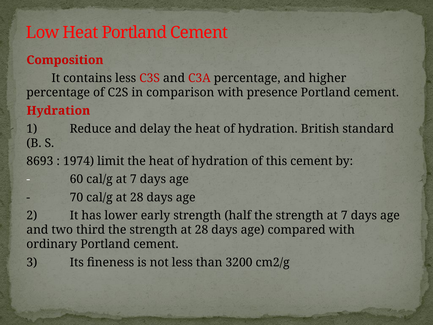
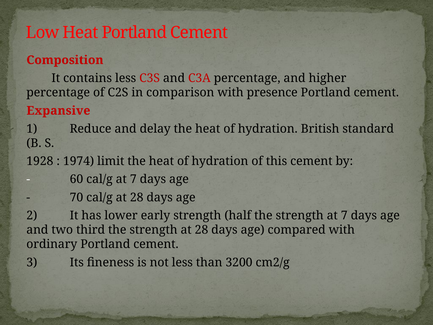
Hydration at (58, 111): Hydration -> Expansive
8693: 8693 -> 1928
